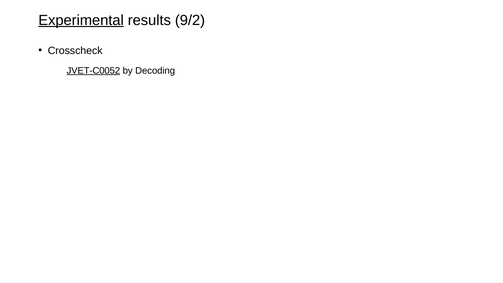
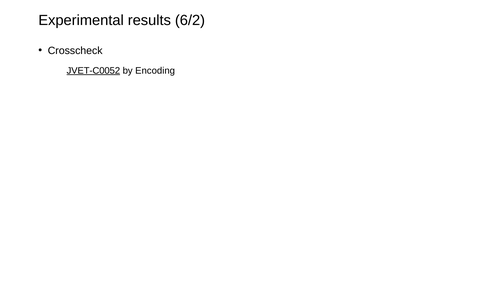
Experimental underline: present -> none
9/2: 9/2 -> 6/2
Decoding: Decoding -> Encoding
